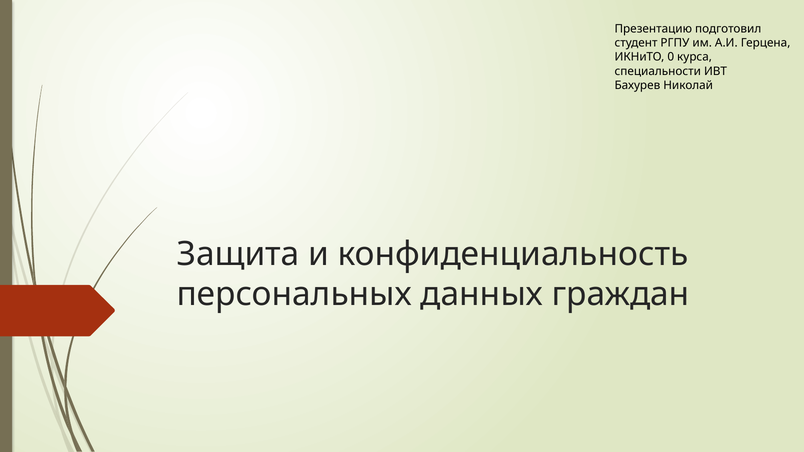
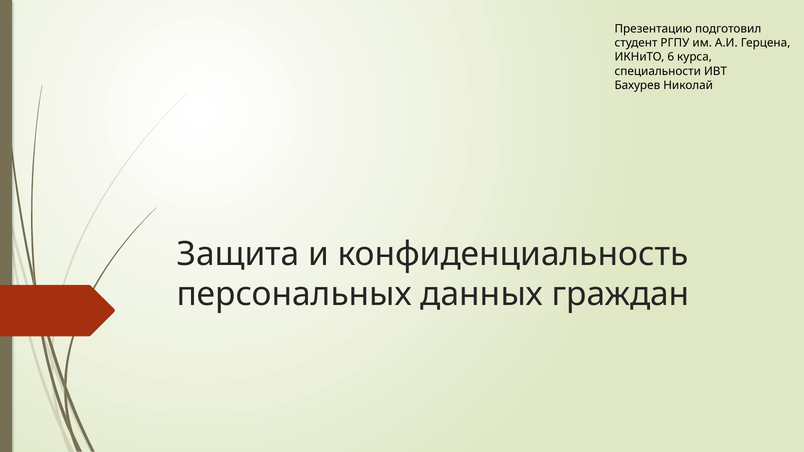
0: 0 -> 6
